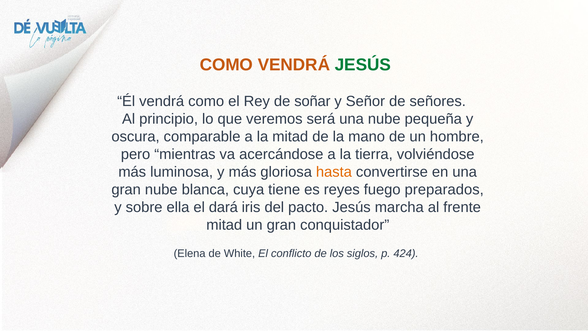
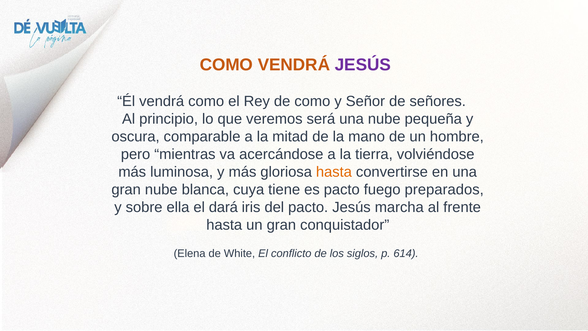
JESÚS at (363, 65) colour: green -> purple
de soñar: soñar -> como
es reyes: reyes -> pacto
mitad at (224, 225): mitad -> hasta
424: 424 -> 614
